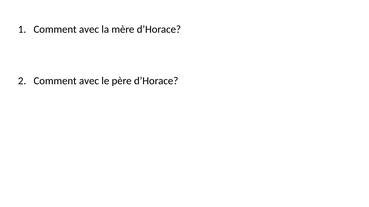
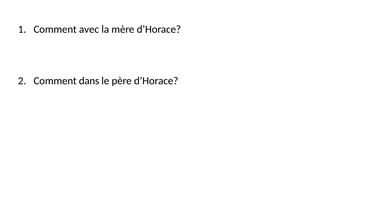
avec at (89, 81): avec -> dans
